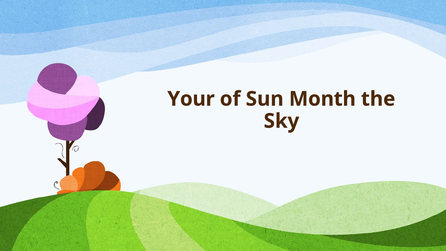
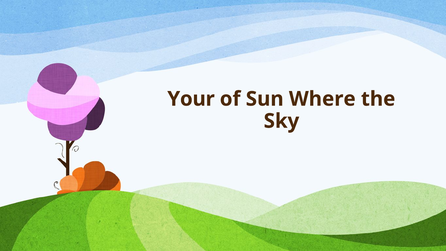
Month: Month -> Where
